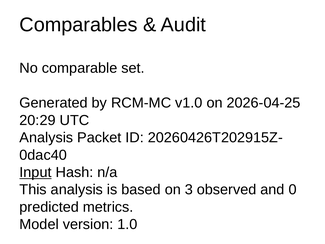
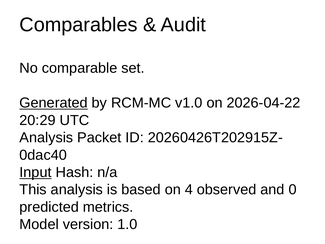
Generated underline: none -> present
2026-04-25: 2026-04-25 -> 2026-04-22
3: 3 -> 4
